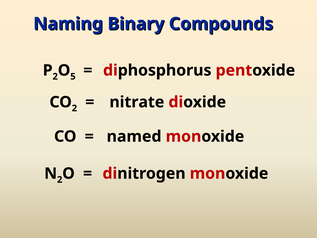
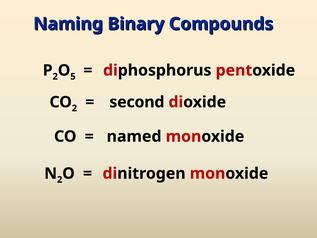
nitrate: nitrate -> second
